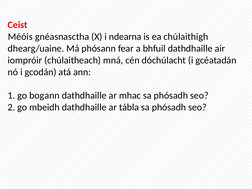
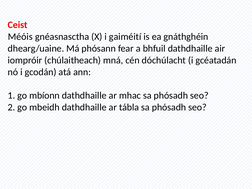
ndearna: ndearna -> gaiméití
chúlaithigh: chúlaithigh -> gnáthghéin
bogann: bogann -> mbíonn
